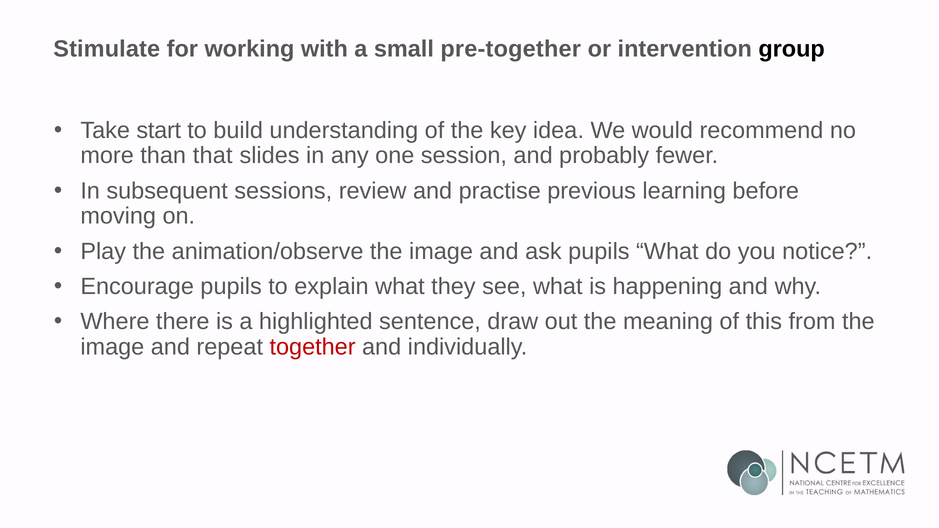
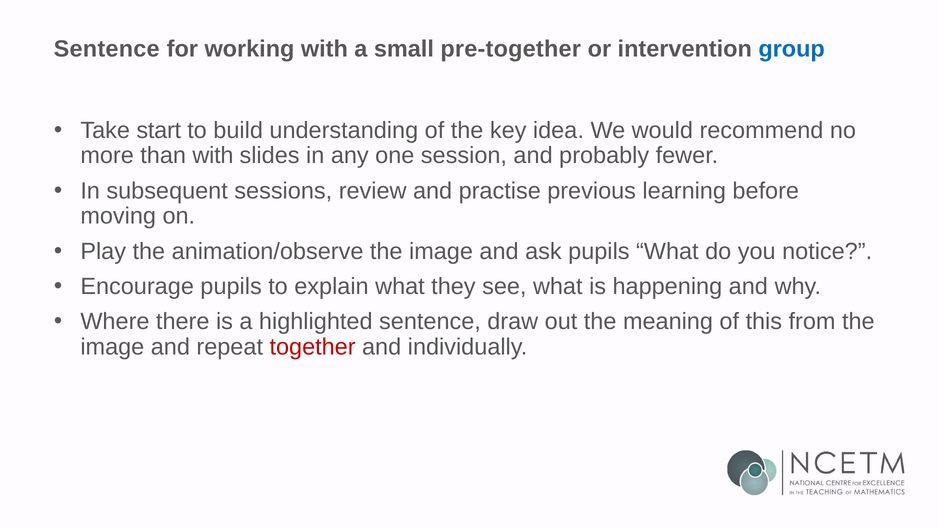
Stimulate at (107, 49): Stimulate -> Sentence
group colour: black -> blue
than that: that -> with
